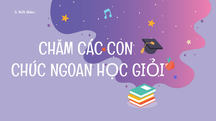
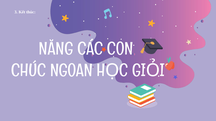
CHĂM: CHĂM -> NĂNG
